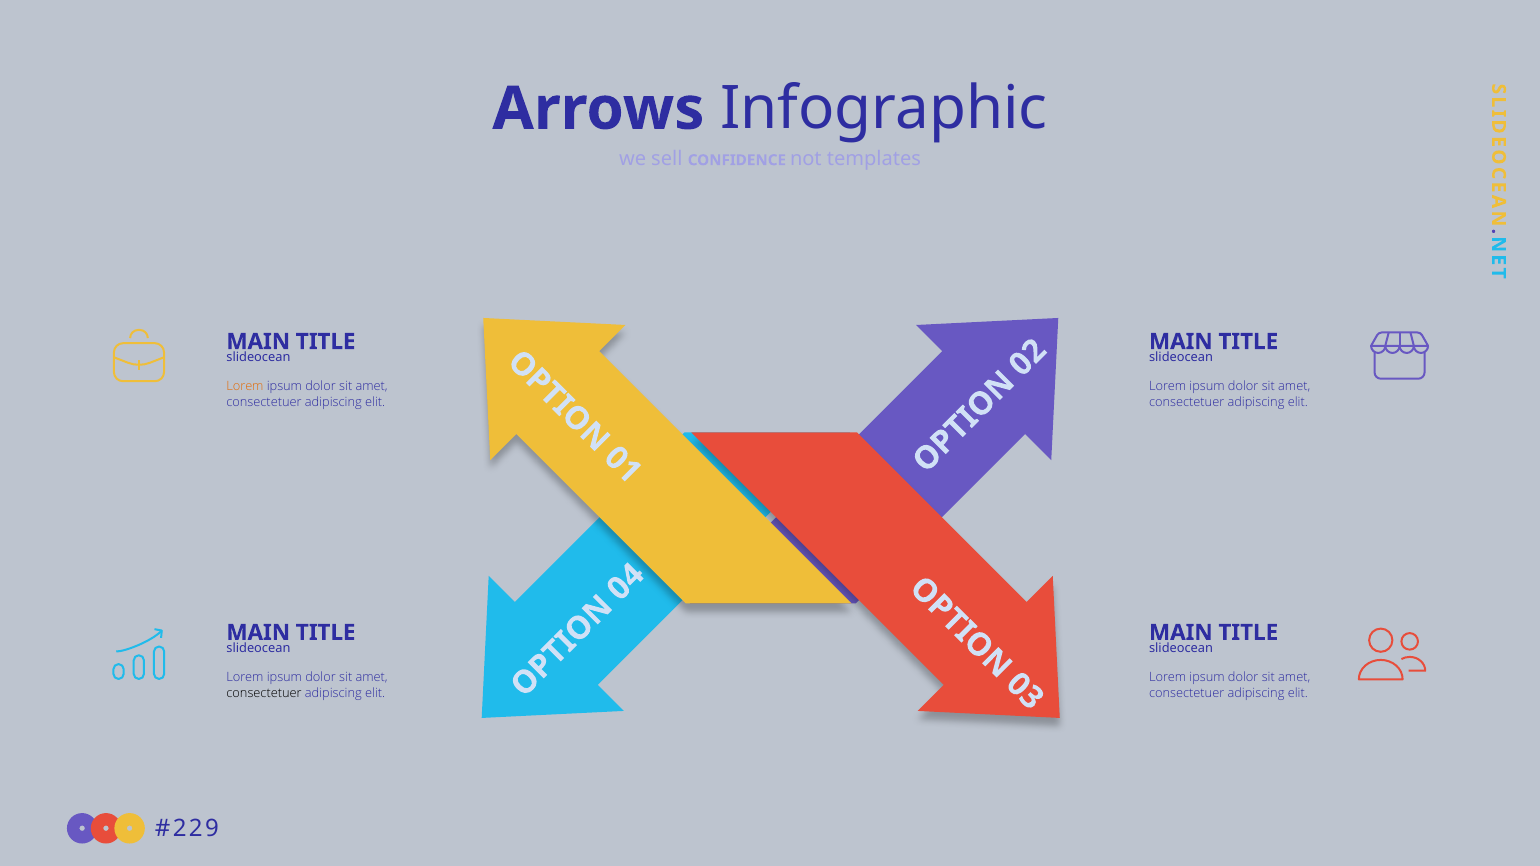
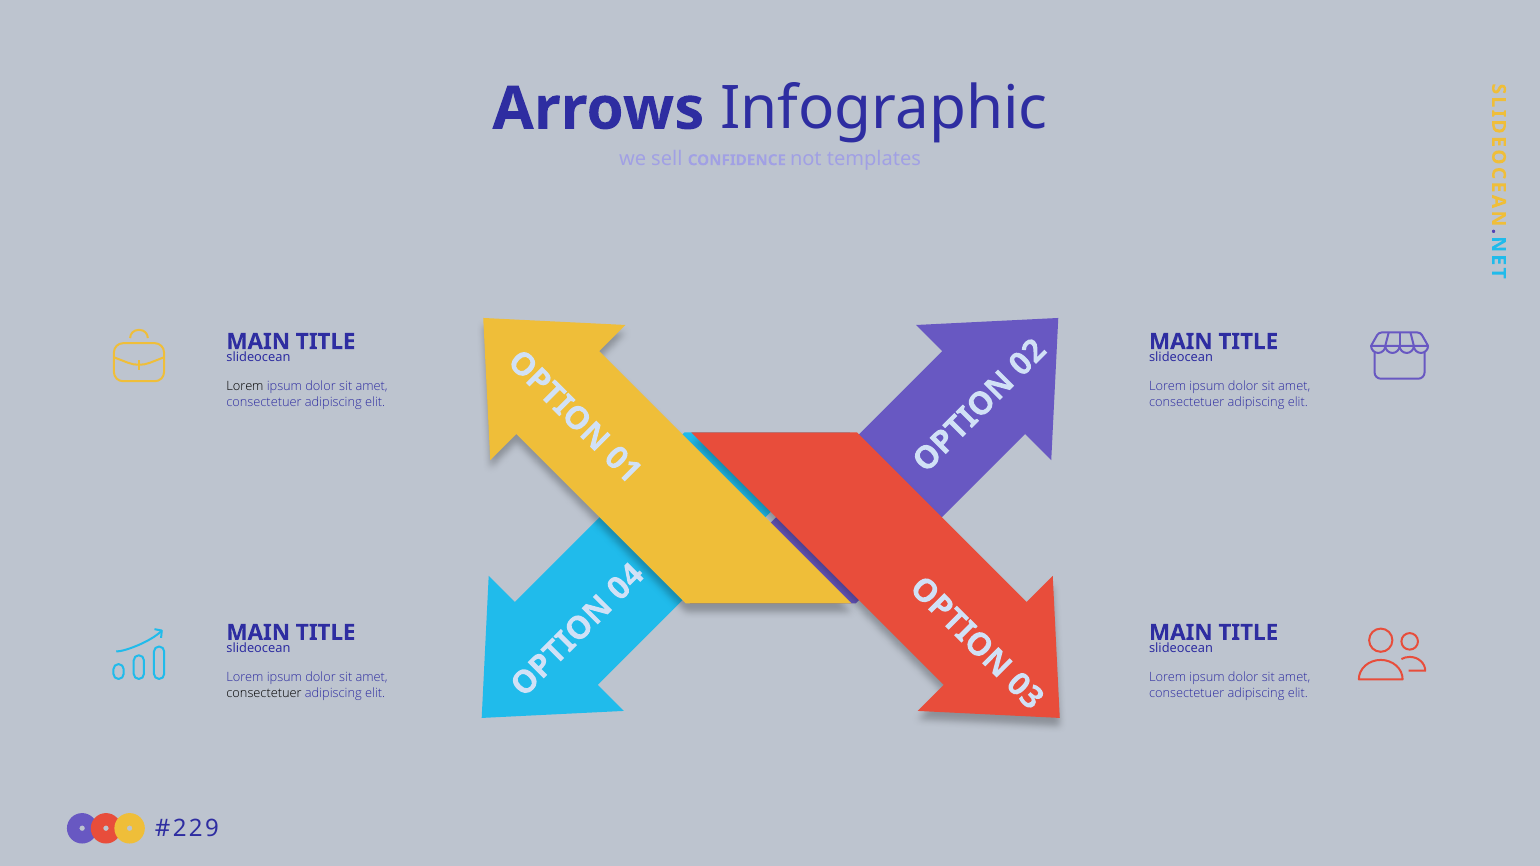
Lorem at (245, 387) colour: orange -> black
